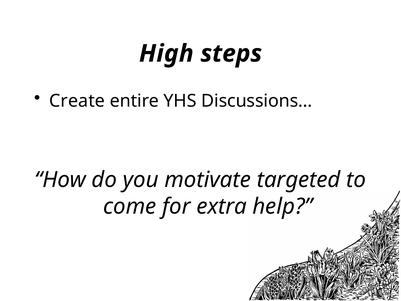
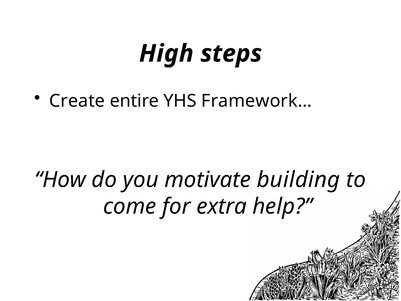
Discussions…: Discussions… -> Framework…
targeted: targeted -> building
